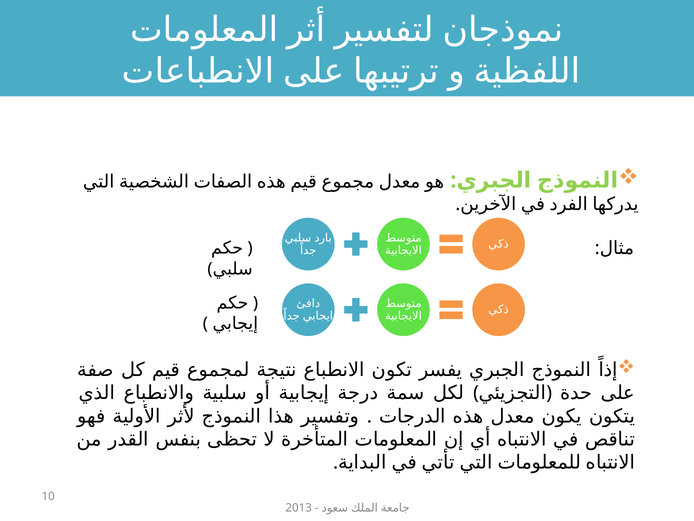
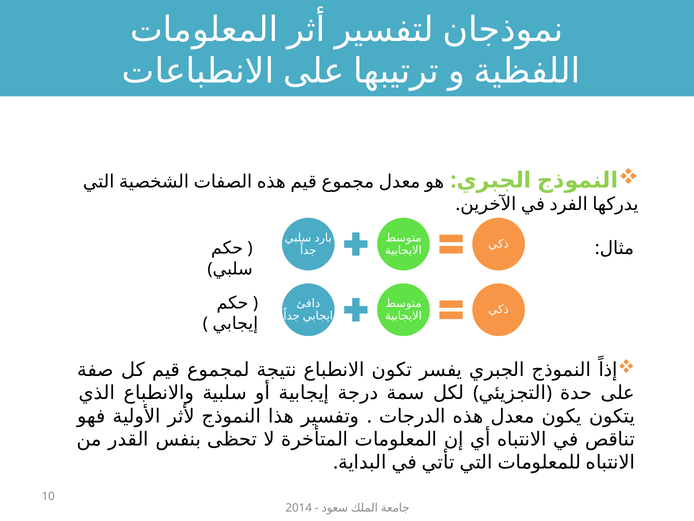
2013: 2013 -> 2014
